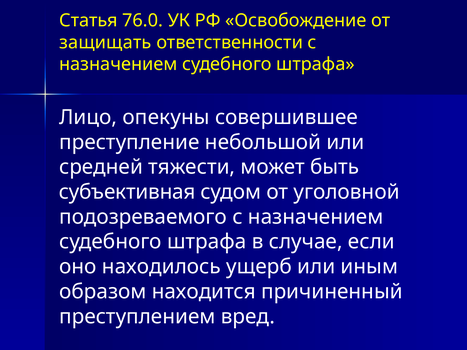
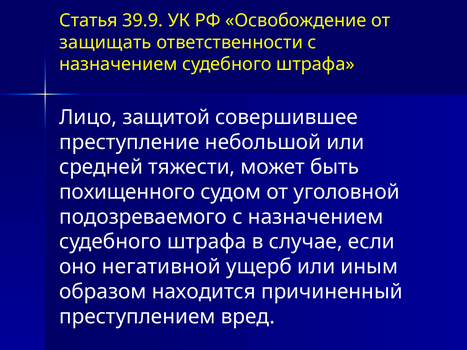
76.0: 76.0 -> 39.9
опекуны: опекуны -> защитой
субъективная: субъективная -> похищенного
находилось: находилось -> негативной
